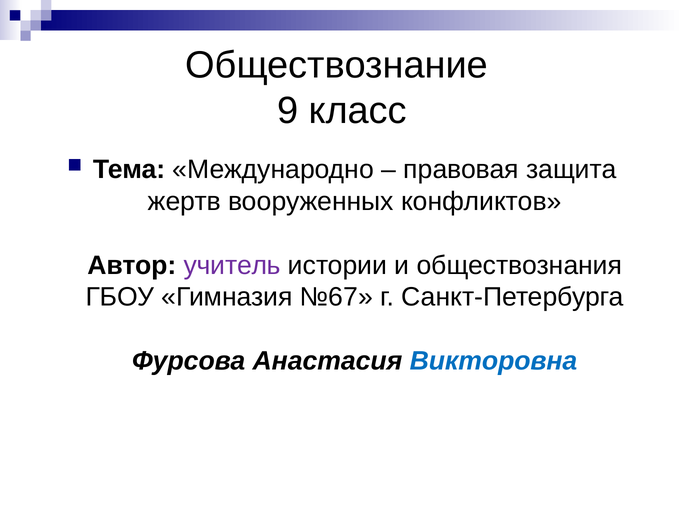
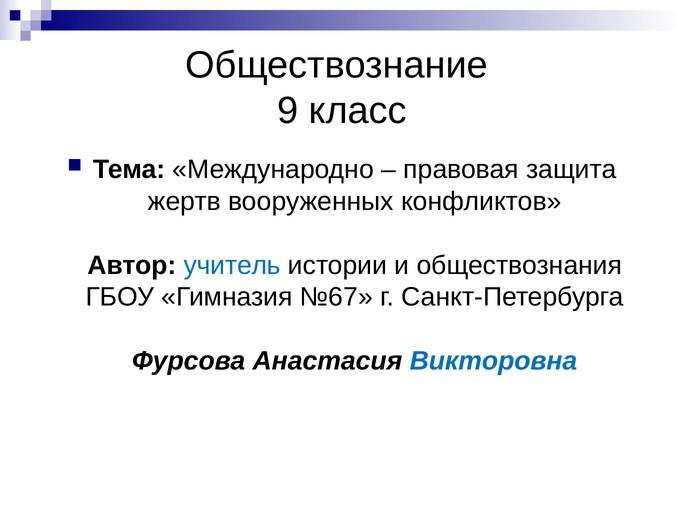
учитель colour: purple -> blue
